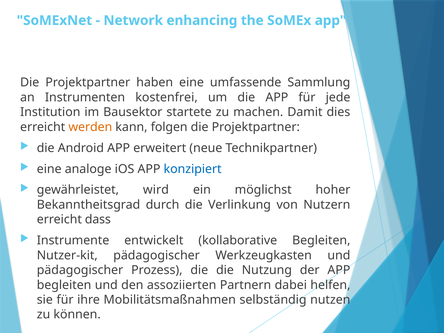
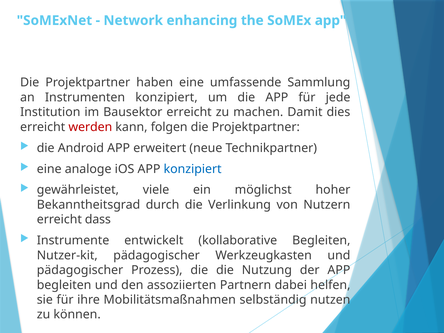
Instrumenten kostenfrei: kostenfrei -> konzipiert
Bausektor startete: startete -> erreicht
werden colour: orange -> red
wird: wird -> viele
